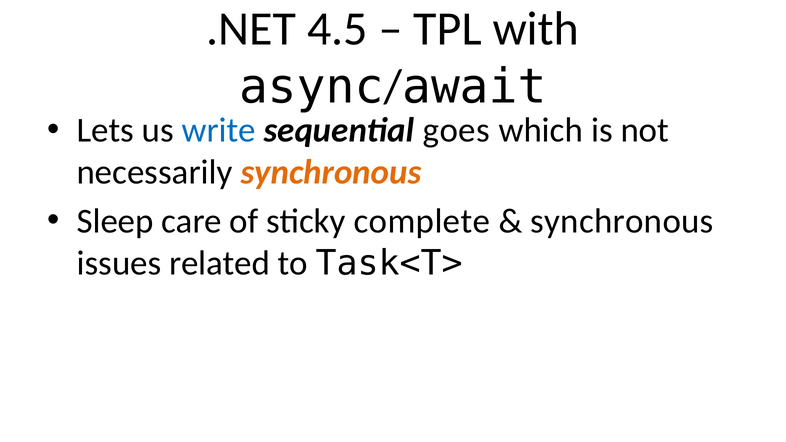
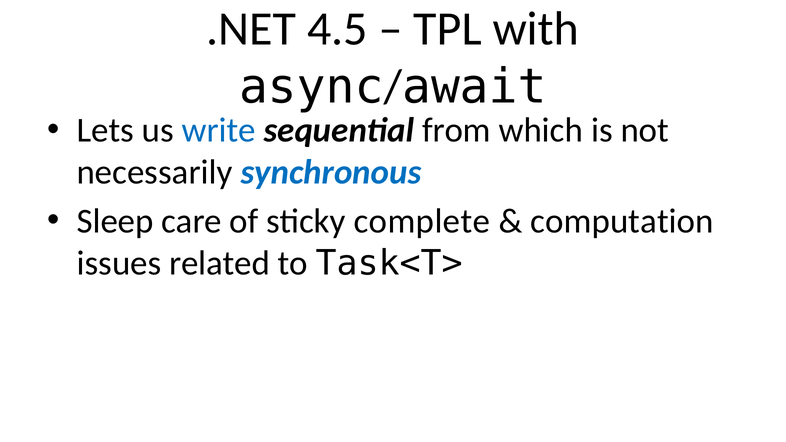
goes: goes -> from
synchronous at (331, 172) colour: orange -> blue
synchronous at (622, 221): synchronous -> computation
